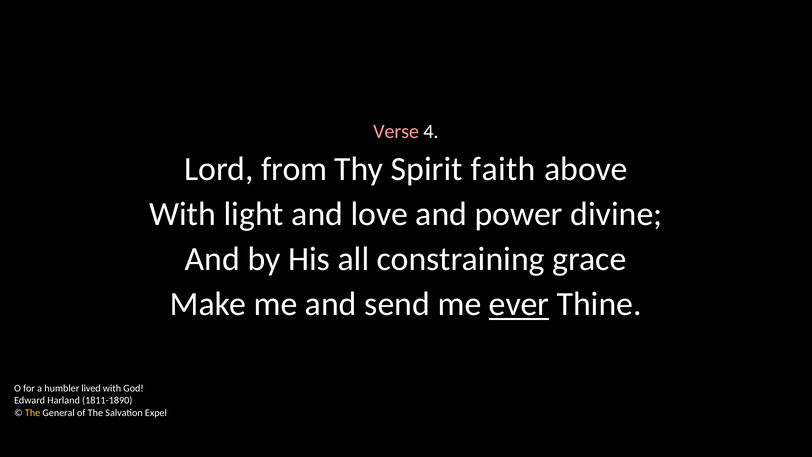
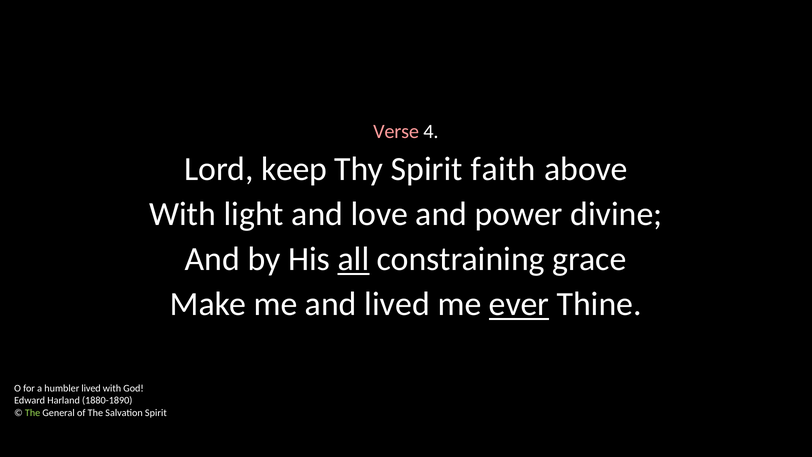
from: from -> keep
all underline: none -> present
and send: send -> lived
1811-1890: 1811-1890 -> 1880-1890
The at (33, 413) colour: yellow -> light green
Salvation Expel: Expel -> Spirit
